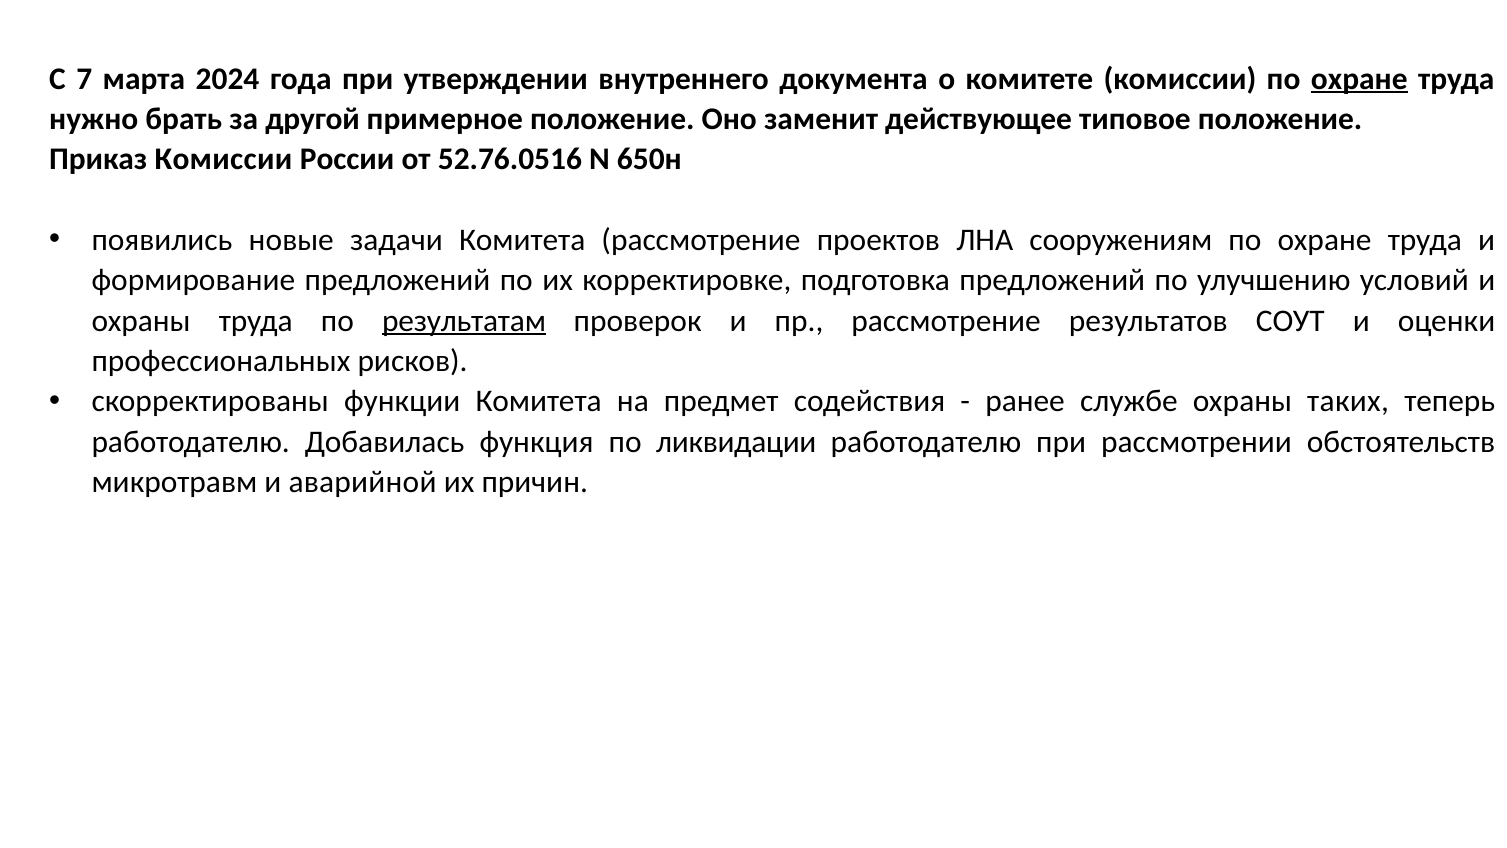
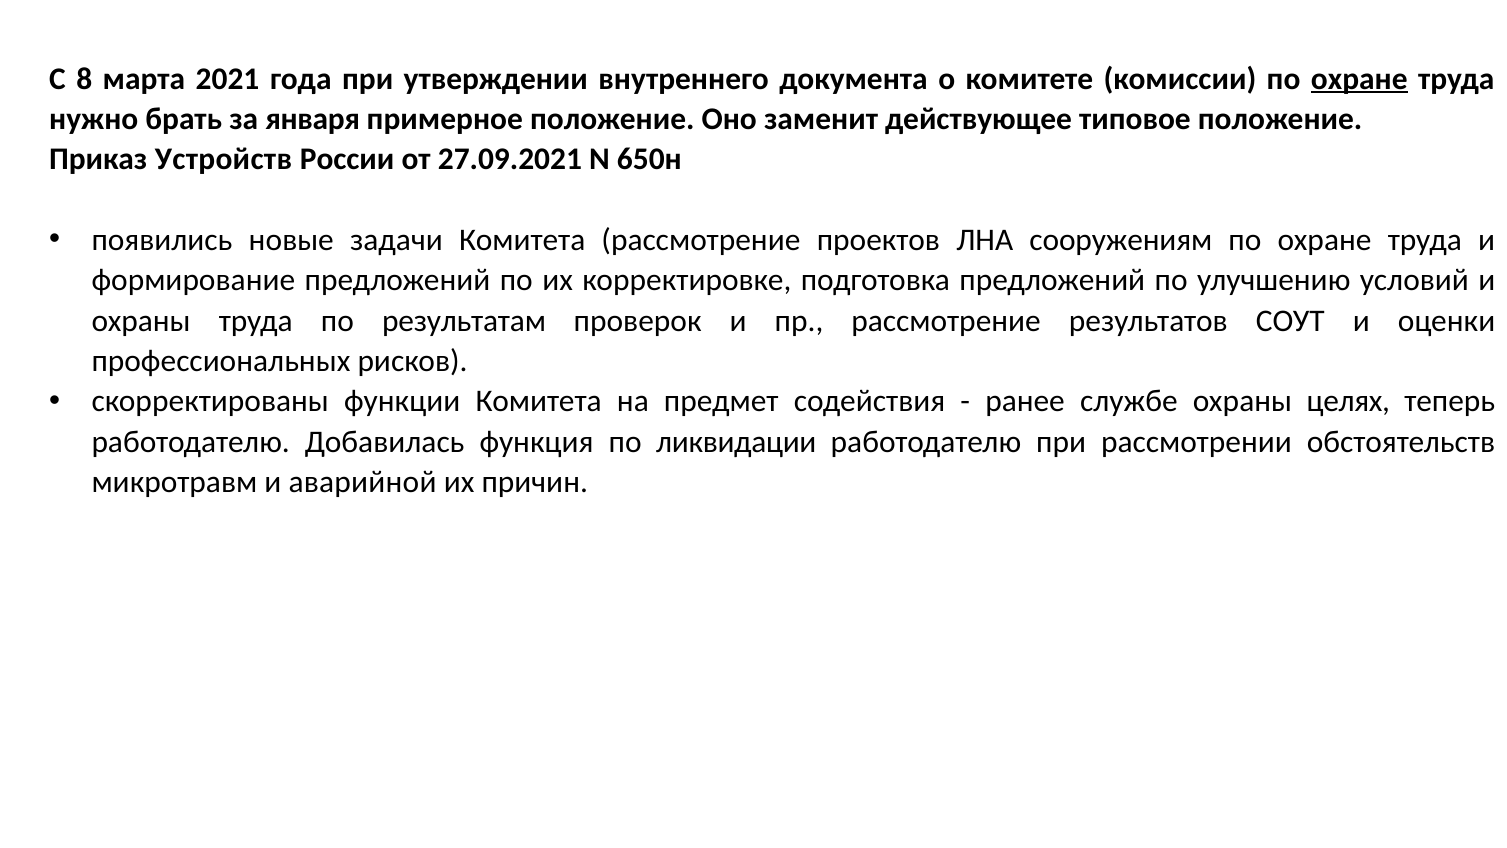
7: 7 -> 8
2024: 2024 -> 2021
другой: другой -> января
Приказ Комиссии: Комиссии -> Устройств
52.76.0516: 52.76.0516 -> 27.09.2021
результатам underline: present -> none
таких: таких -> целях
